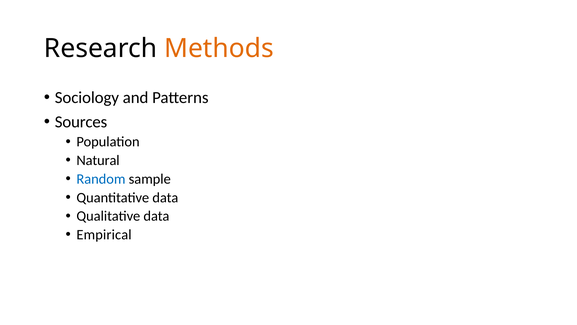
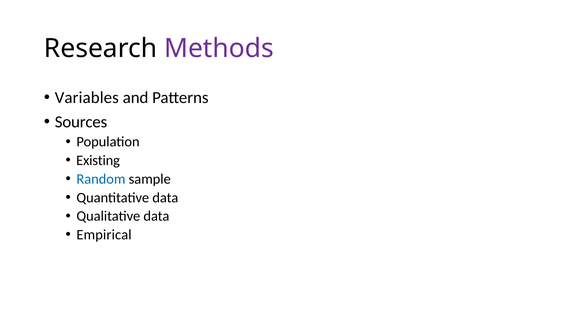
Methods colour: orange -> purple
Sociology: Sociology -> Variables
Natural: Natural -> Existing
